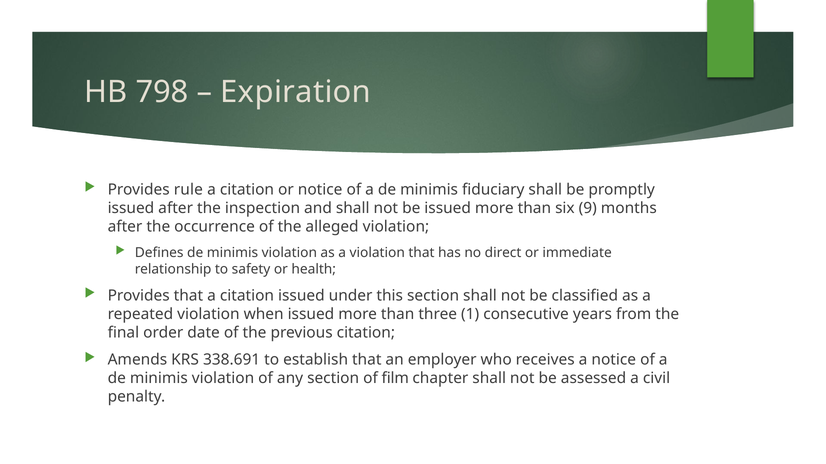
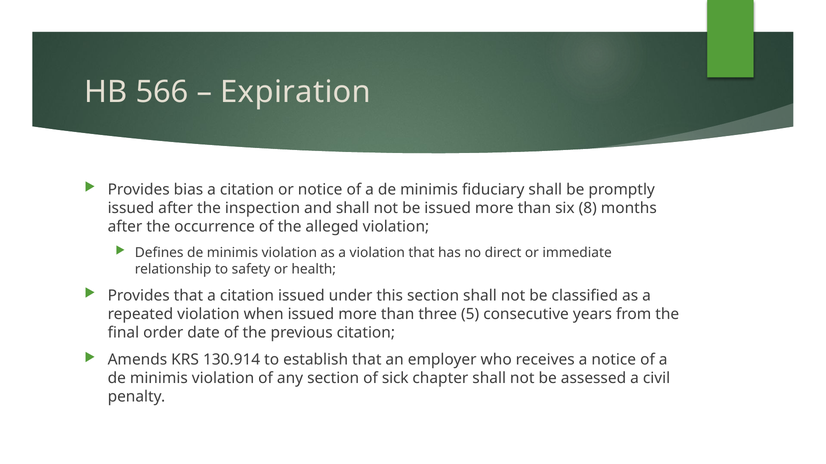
798: 798 -> 566
rule: rule -> bias
9: 9 -> 8
1: 1 -> 5
338.691: 338.691 -> 130.914
film: film -> sick
